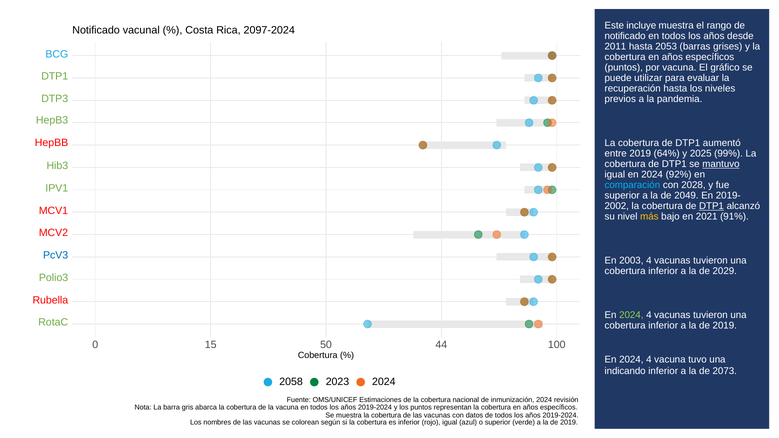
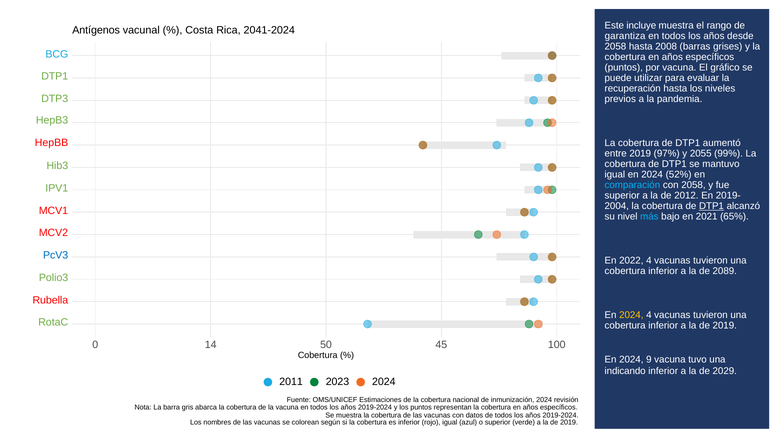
Notificado at (96, 30): Notificado -> Antígenos
2097-2024: 2097-2024 -> 2041-2024
notificado at (625, 36): notificado -> garantiza
2011 at (615, 47): 2011 -> 2058
2053: 2053 -> 2008
64%: 64% -> 97%
2025: 2025 -> 2055
mantuvo underline: present -> none
92%: 92% -> 52%
con 2028: 2028 -> 2058
2049: 2049 -> 2012
2002: 2002 -> 2004
más colour: yellow -> light blue
91%: 91% -> 65%
2003: 2003 -> 2022
2029: 2029 -> 2089
2024 at (631, 315) colour: light green -> yellow
15: 15 -> 14
44: 44 -> 45
4 at (649, 360): 4 -> 9
2073: 2073 -> 2029
2058: 2058 -> 2011
